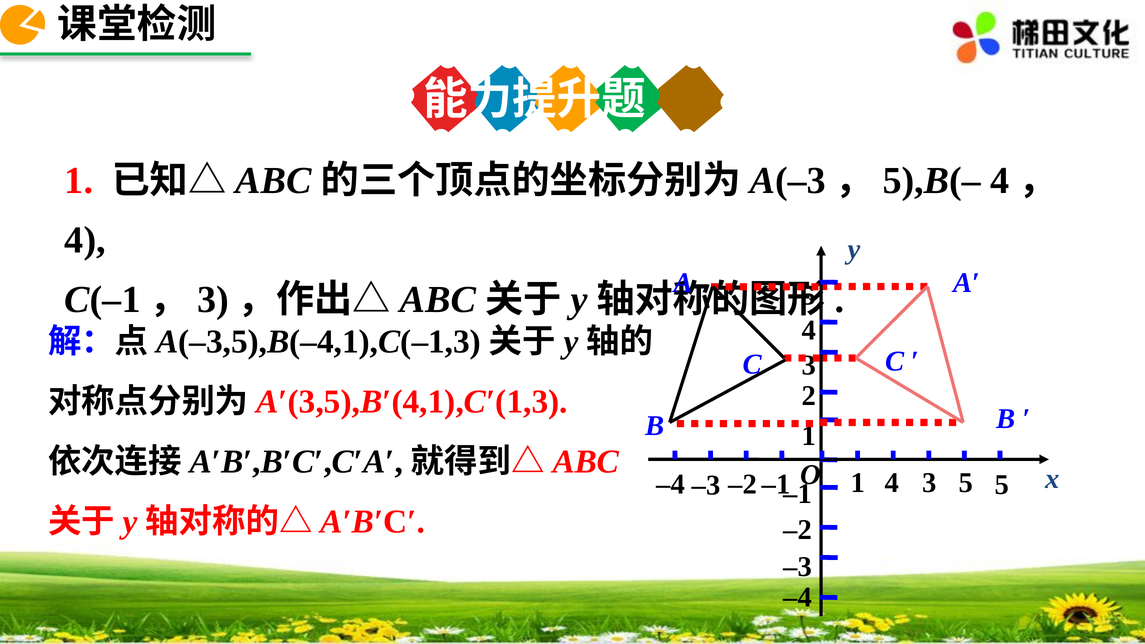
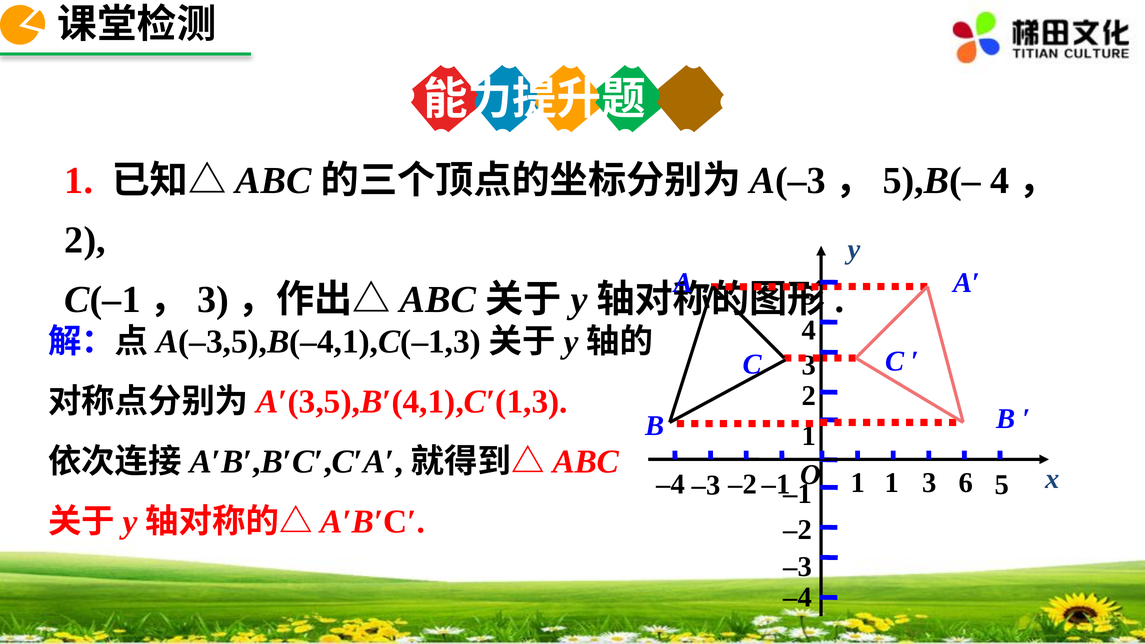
4 at (85, 240): 4 -> 2
O 1 4: 4 -> 1
3 5: 5 -> 6
